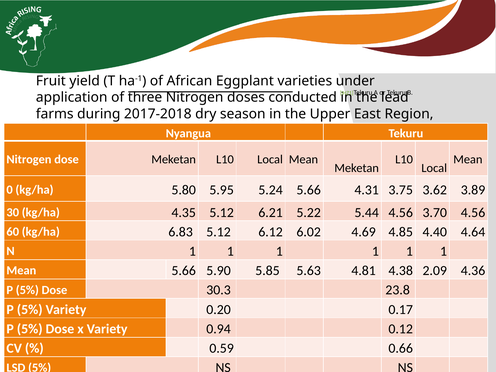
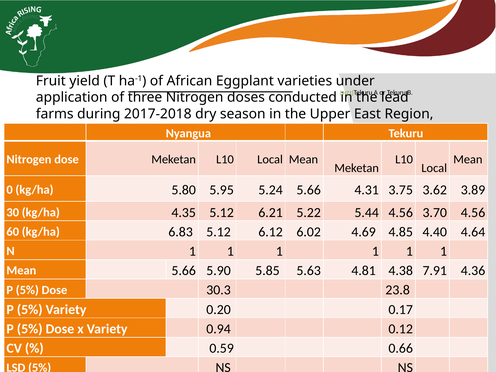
2.09: 2.09 -> 7.91
